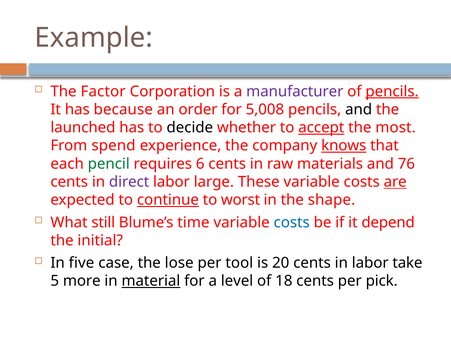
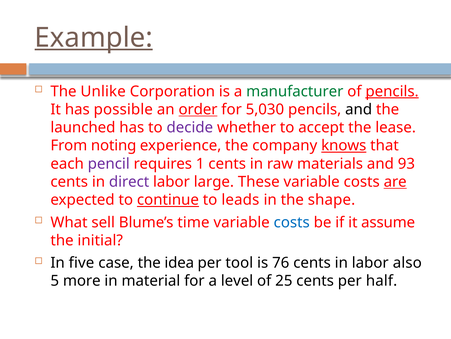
Example underline: none -> present
Factor: Factor -> Unlike
manufacturer colour: purple -> green
because: because -> possible
order underline: none -> present
5,008: 5,008 -> 5,030
decide colour: black -> purple
accept underline: present -> none
most: most -> lease
spend: spend -> noting
pencil colour: green -> purple
6: 6 -> 1
76: 76 -> 93
worst: worst -> leads
still: still -> sell
depend: depend -> assume
lose: lose -> idea
20: 20 -> 76
take: take -> also
material underline: present -> none
18: 18 -> 25
pick: pick -> half
